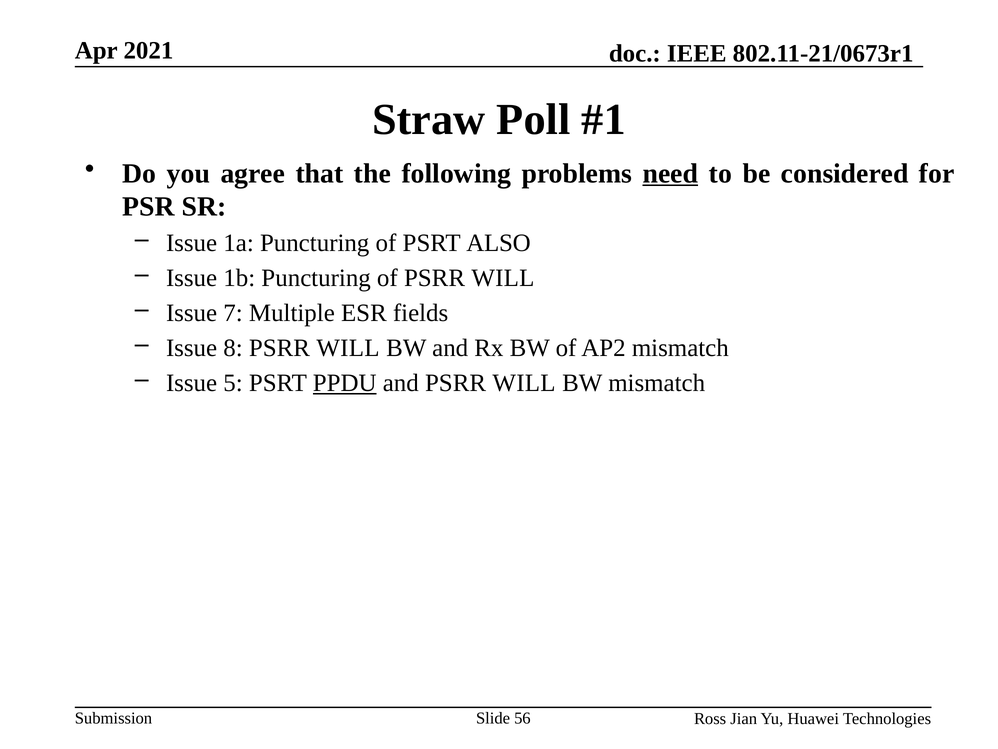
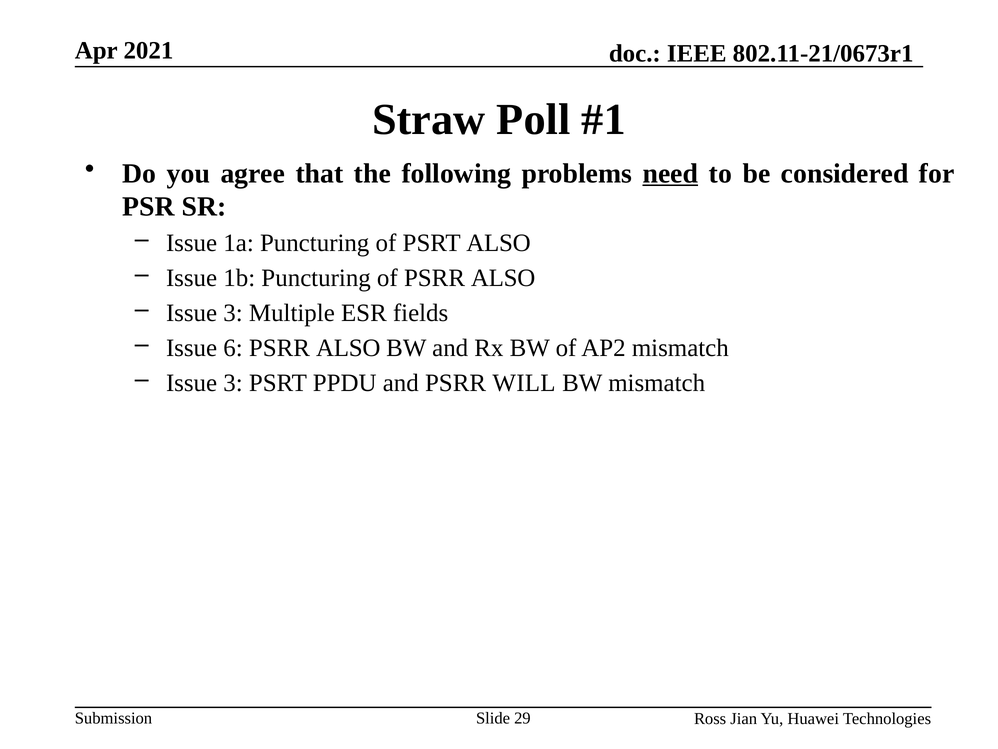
of PSRR WILL: WILL -> ALSO
7 at (233, 313): 7 -> 3
8: 8 -> 6
WILL at (348, 348): WILL -> ALSO
5 at (233, 383): 5 -> 3
PPDU underline: present -> none
56: 56 -> 29
